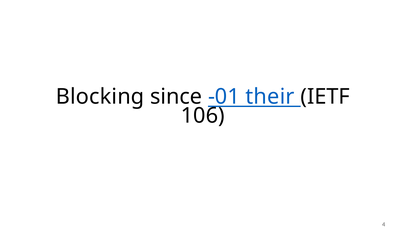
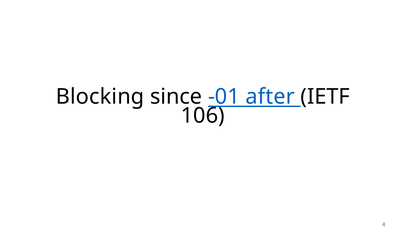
their: their -> after
